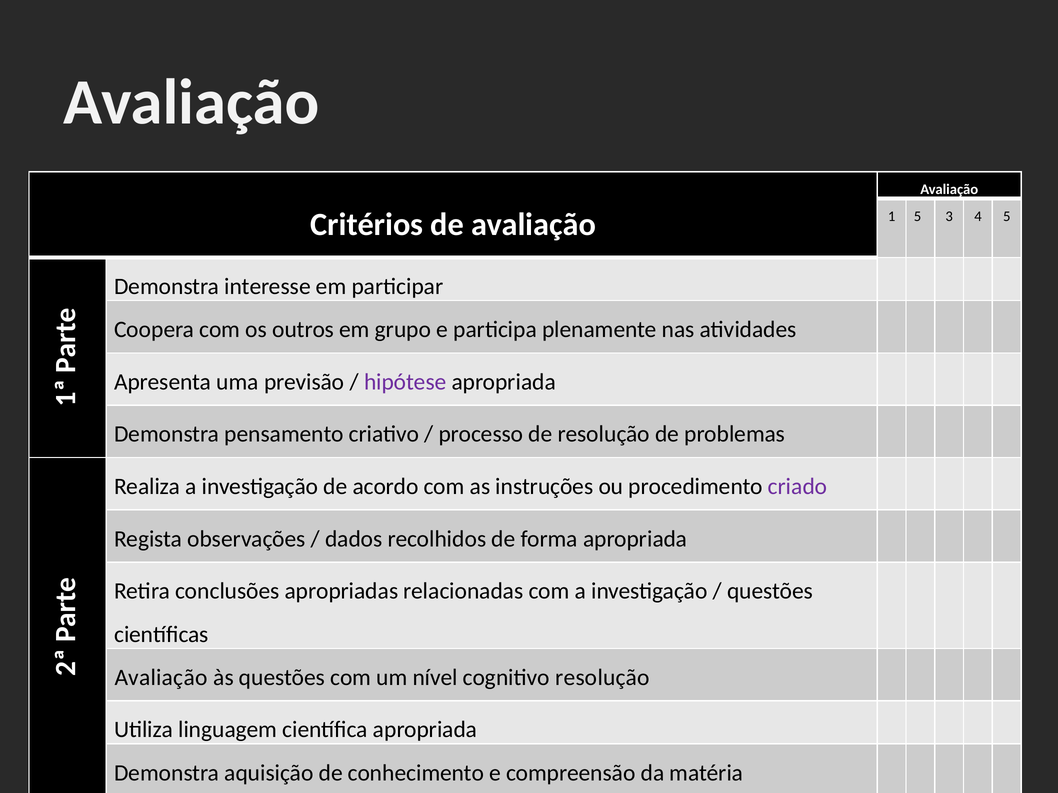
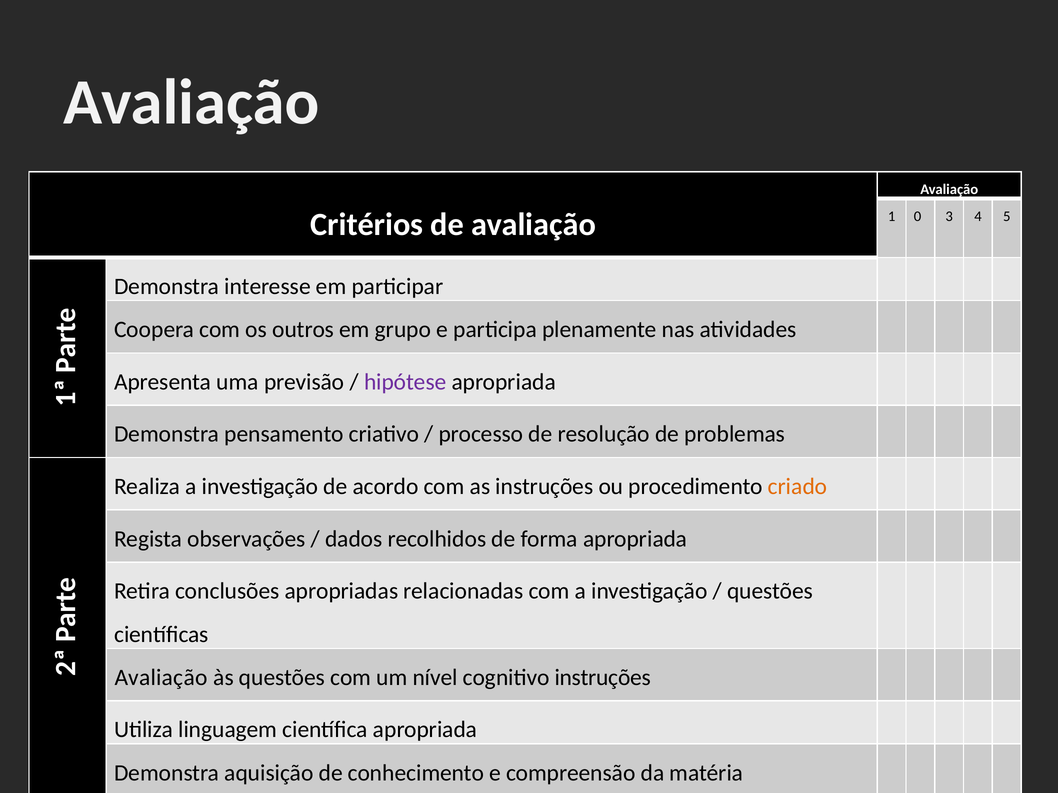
1 5: 5 -> 0
criado colour: purple -> orange
cognitivo resolução: resolução -> instruções
